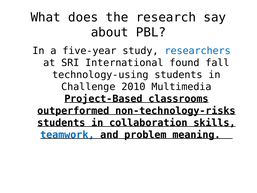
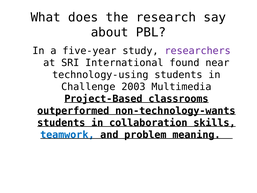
researchers colour: blue -> purple
fall: fall -> near
2010: 2010 -> 2003
non-technology-risks: non-technology-risks -> non-technology-wants
